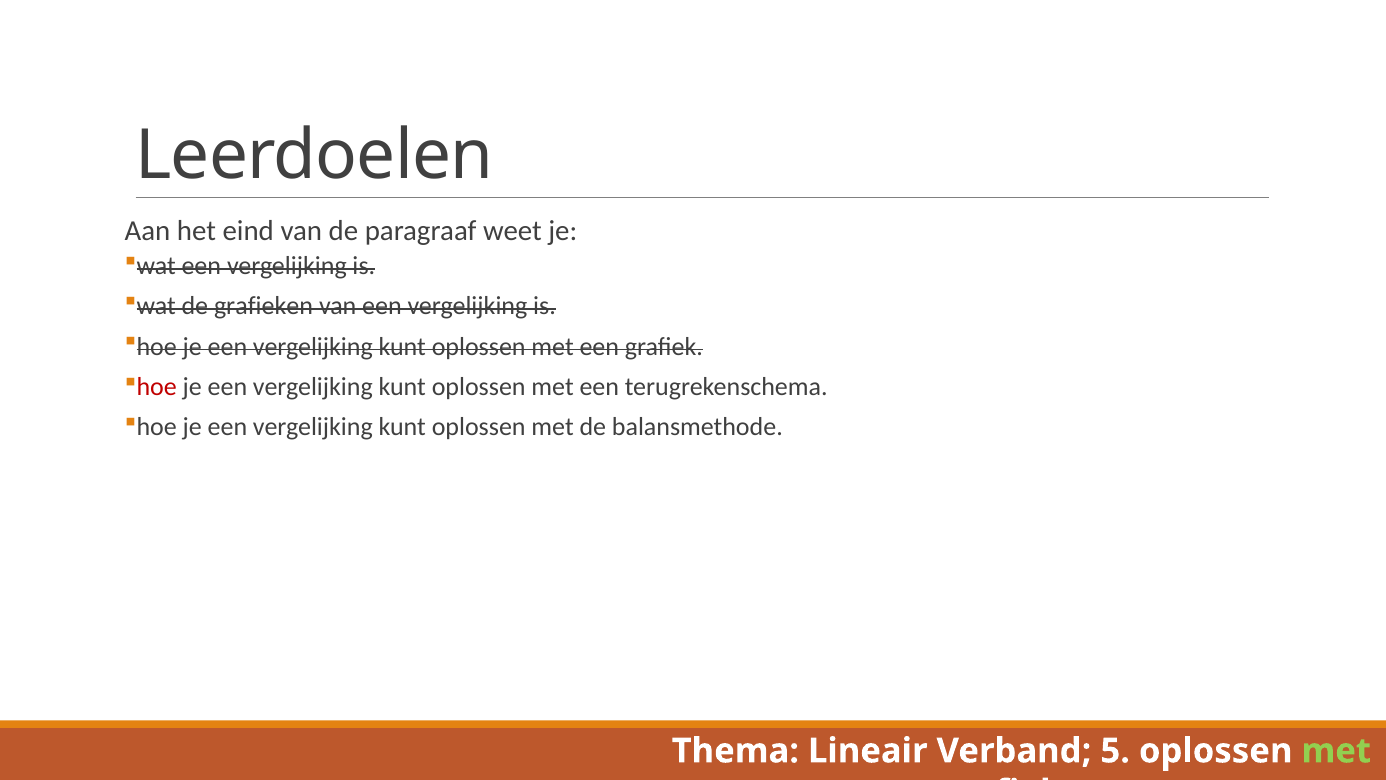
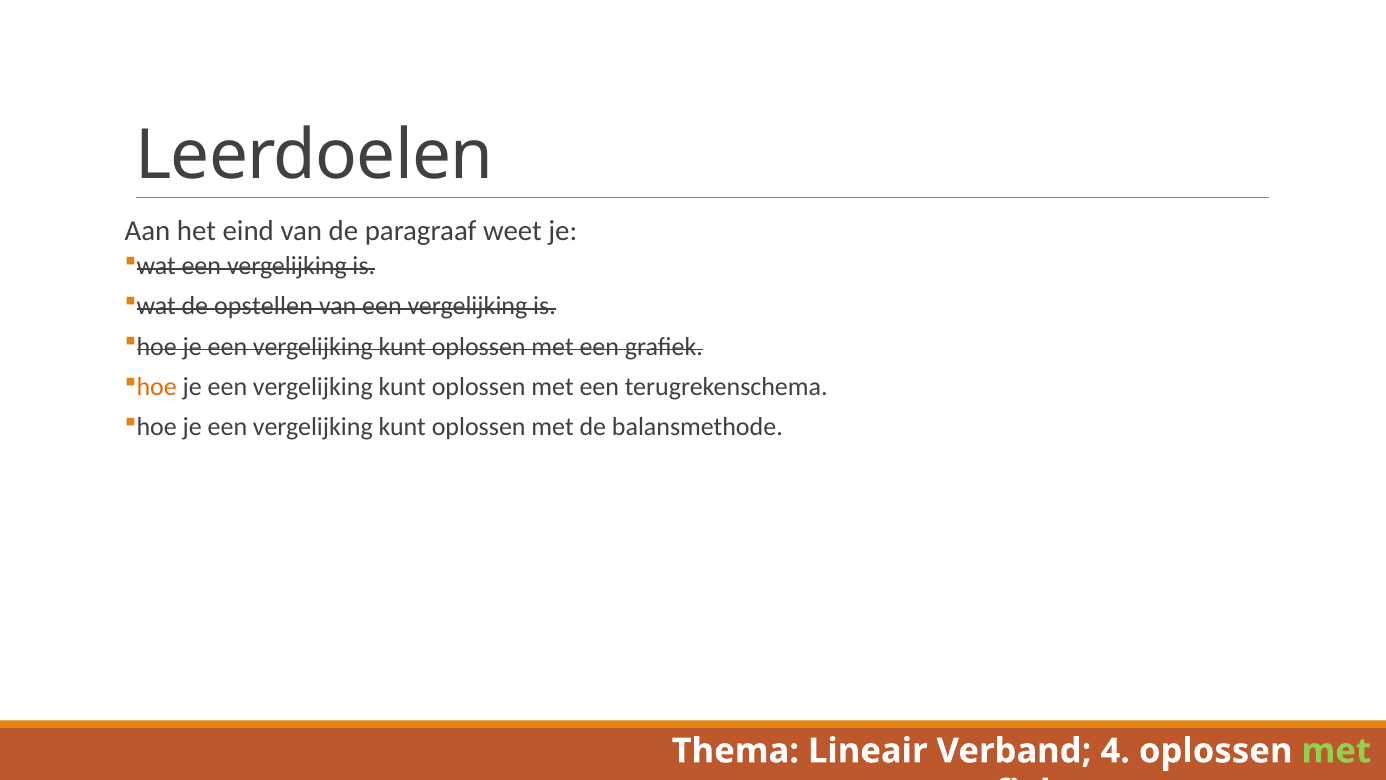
de grafieken: grafieken -> opstellen
hoe at (157, 387) colour: red -> orange
5: 5 -> 4
